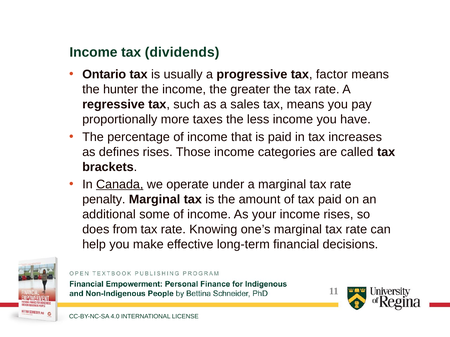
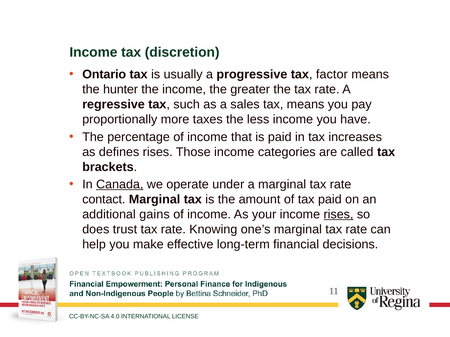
dividends: dividends -> discretion
penalty: penalty -> contact
some: some -> gains
rises at (339, 215) underline: none -> present
from: from -> trust
